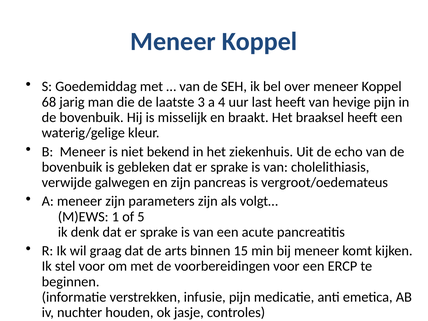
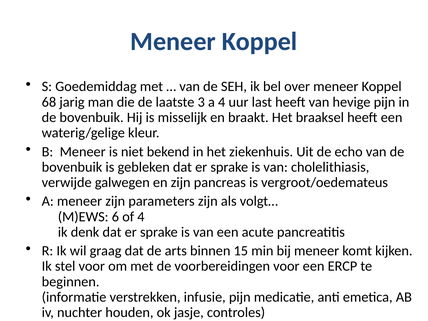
1: 1 -> 6
of 5: 5 -> 4
